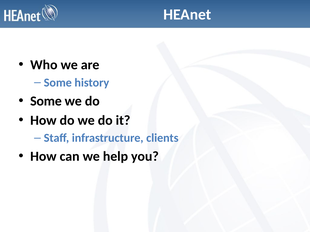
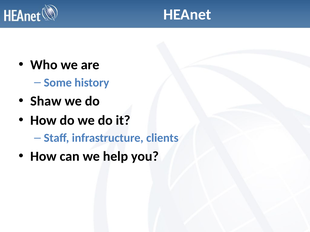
Some at (46, 101): Some -> Shaw
